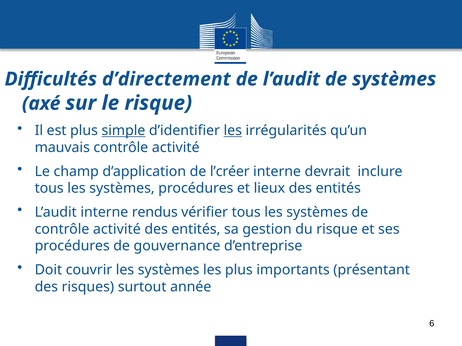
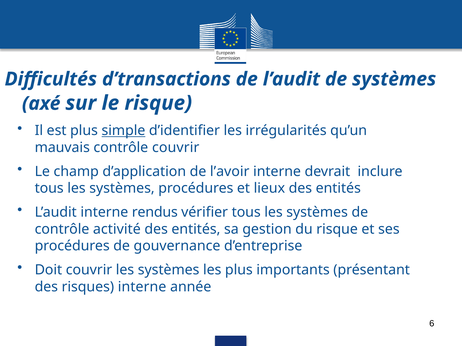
d’directement: d’directement -> d’transactions
les at (233, 131) underline: present -> none
mauvais contrôle activité: activité -> couvrir
l’créer: l’créer -> l’avoir
risques surtout: surtout -> interne
